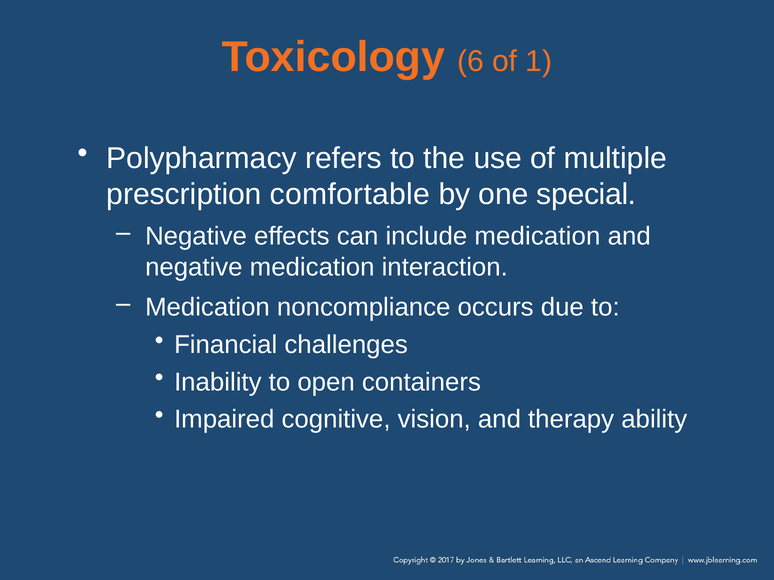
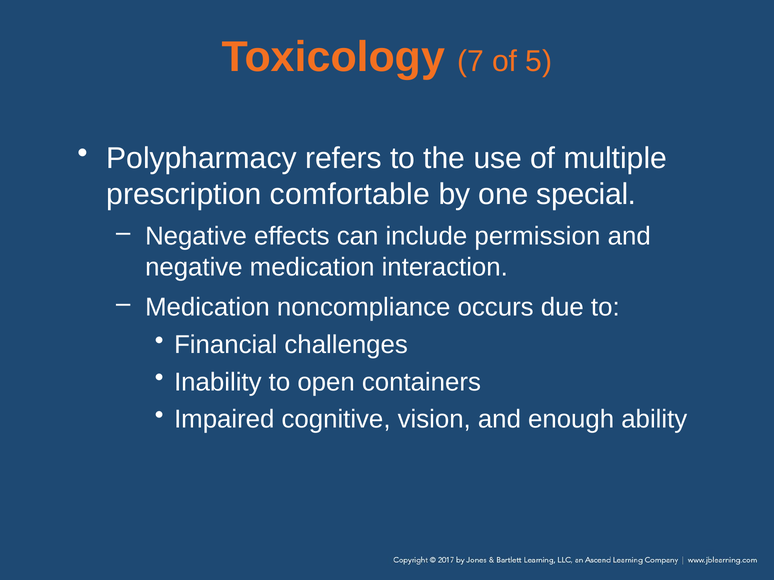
6: 6 -> 7
1: 1 -> 5
include medication: medication -> permission
therapy: therapy -> enough
